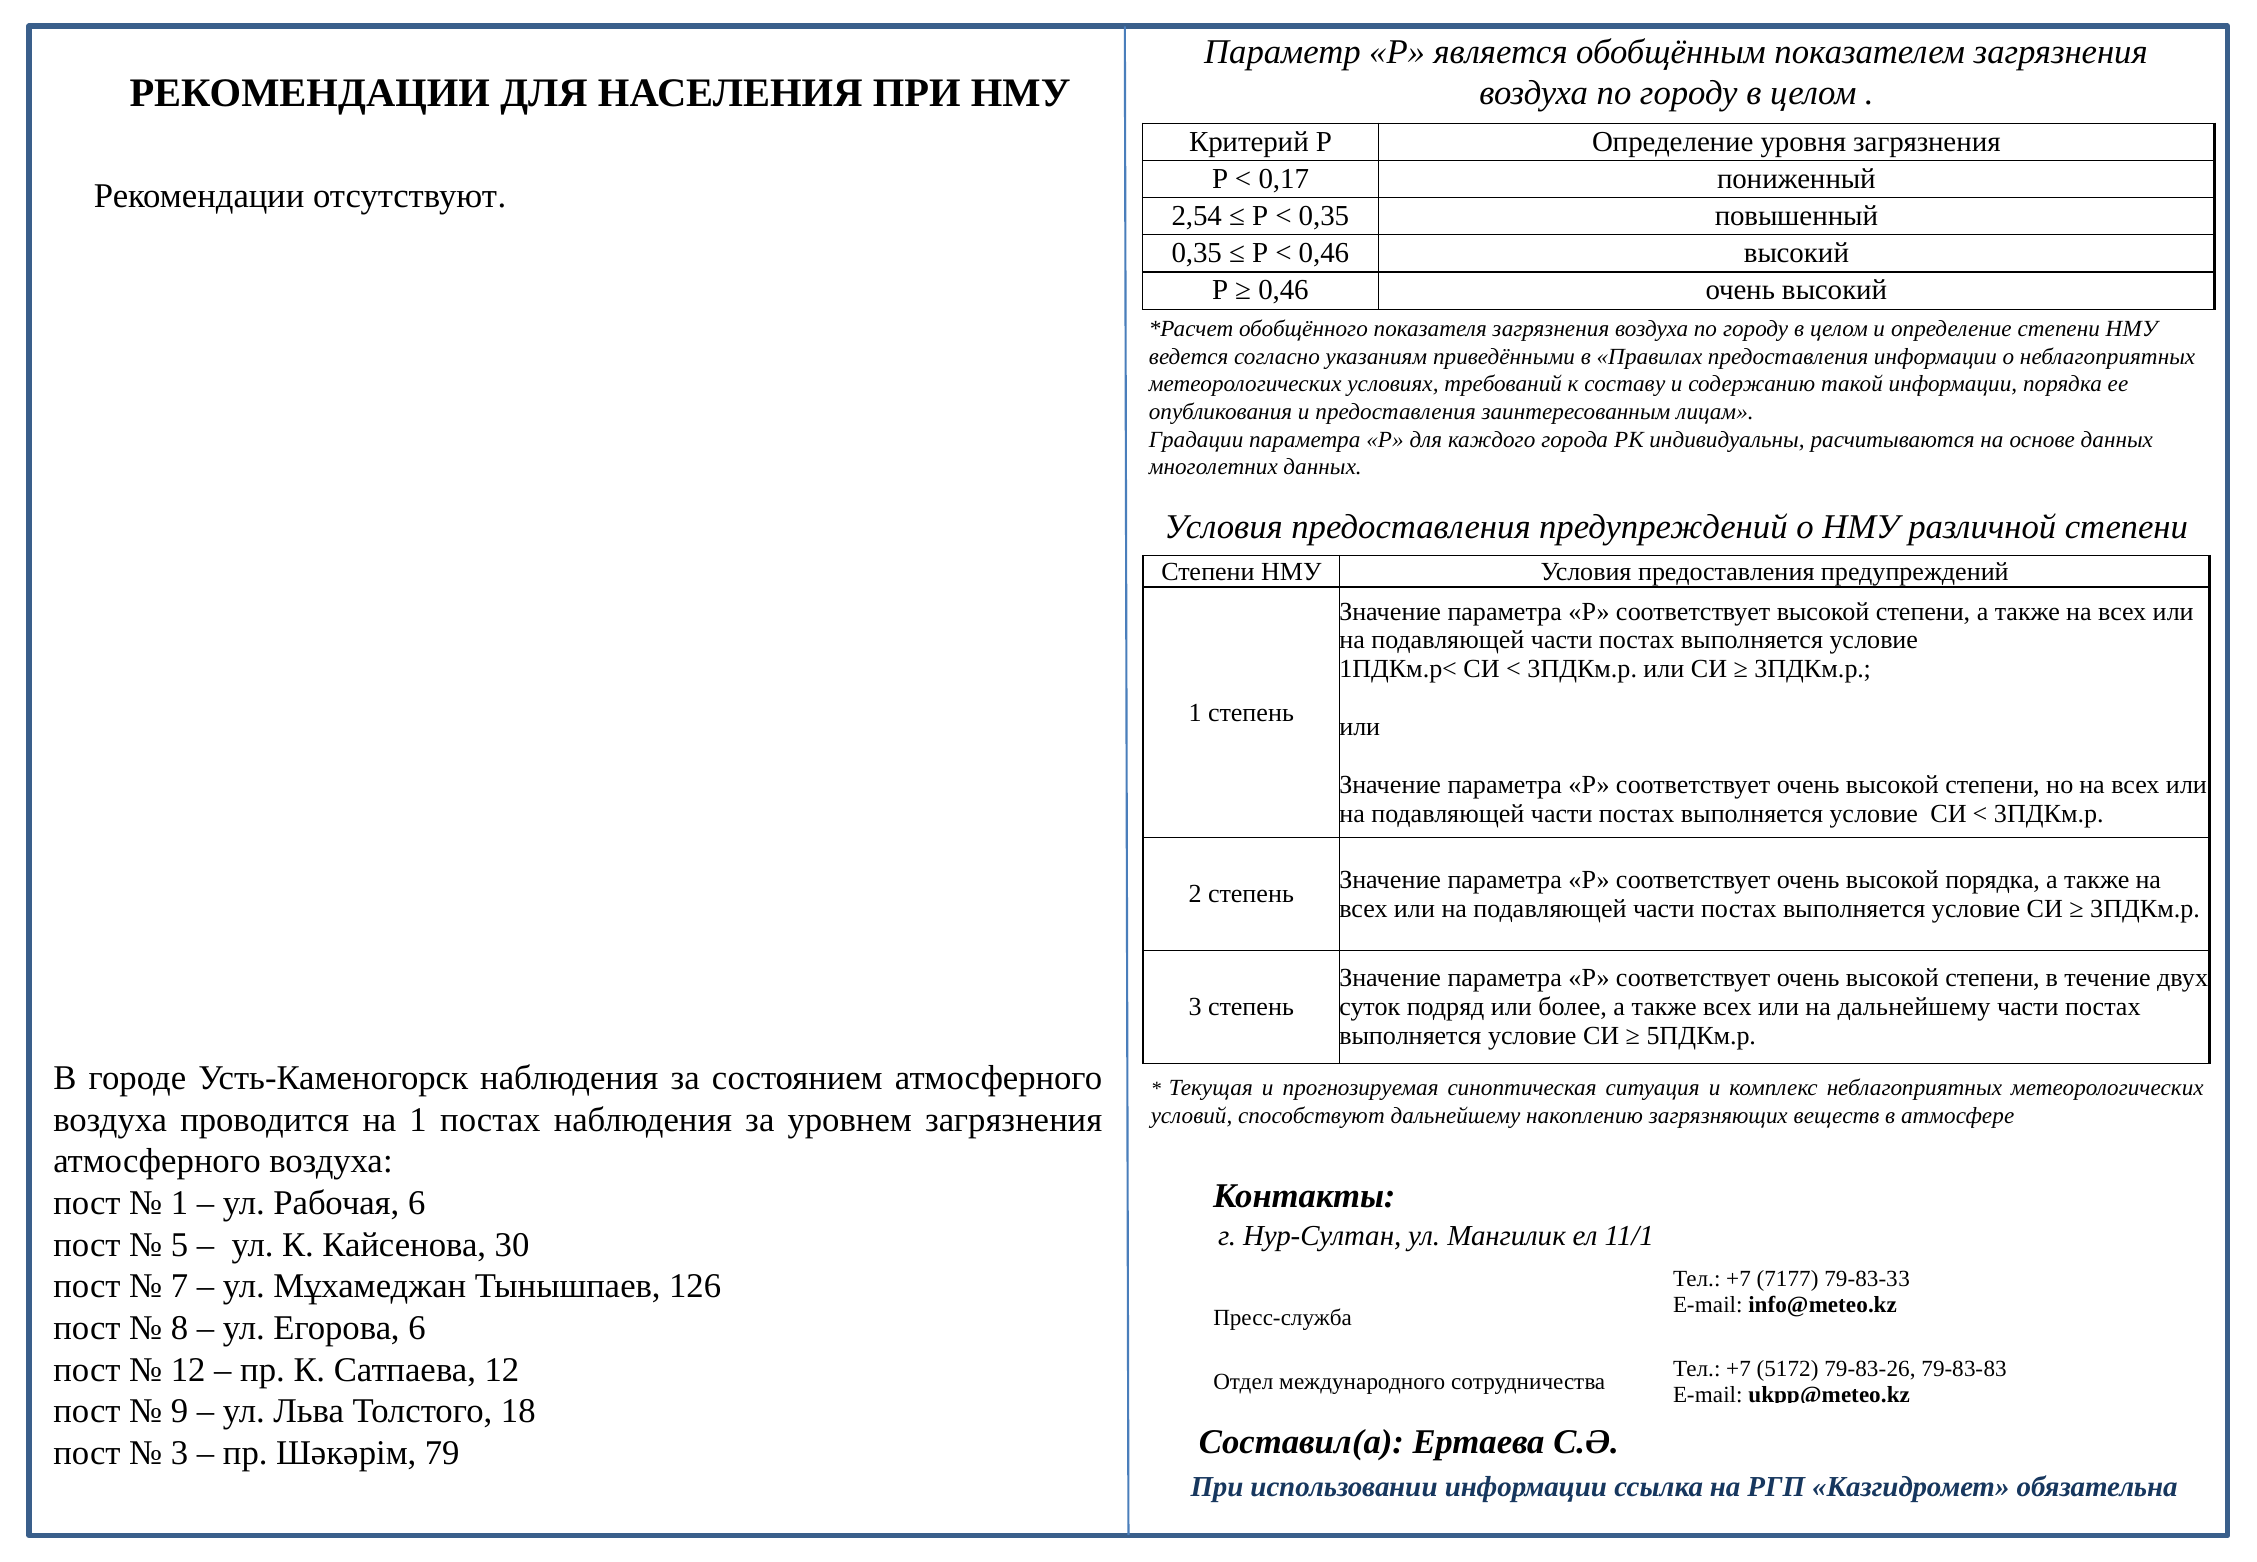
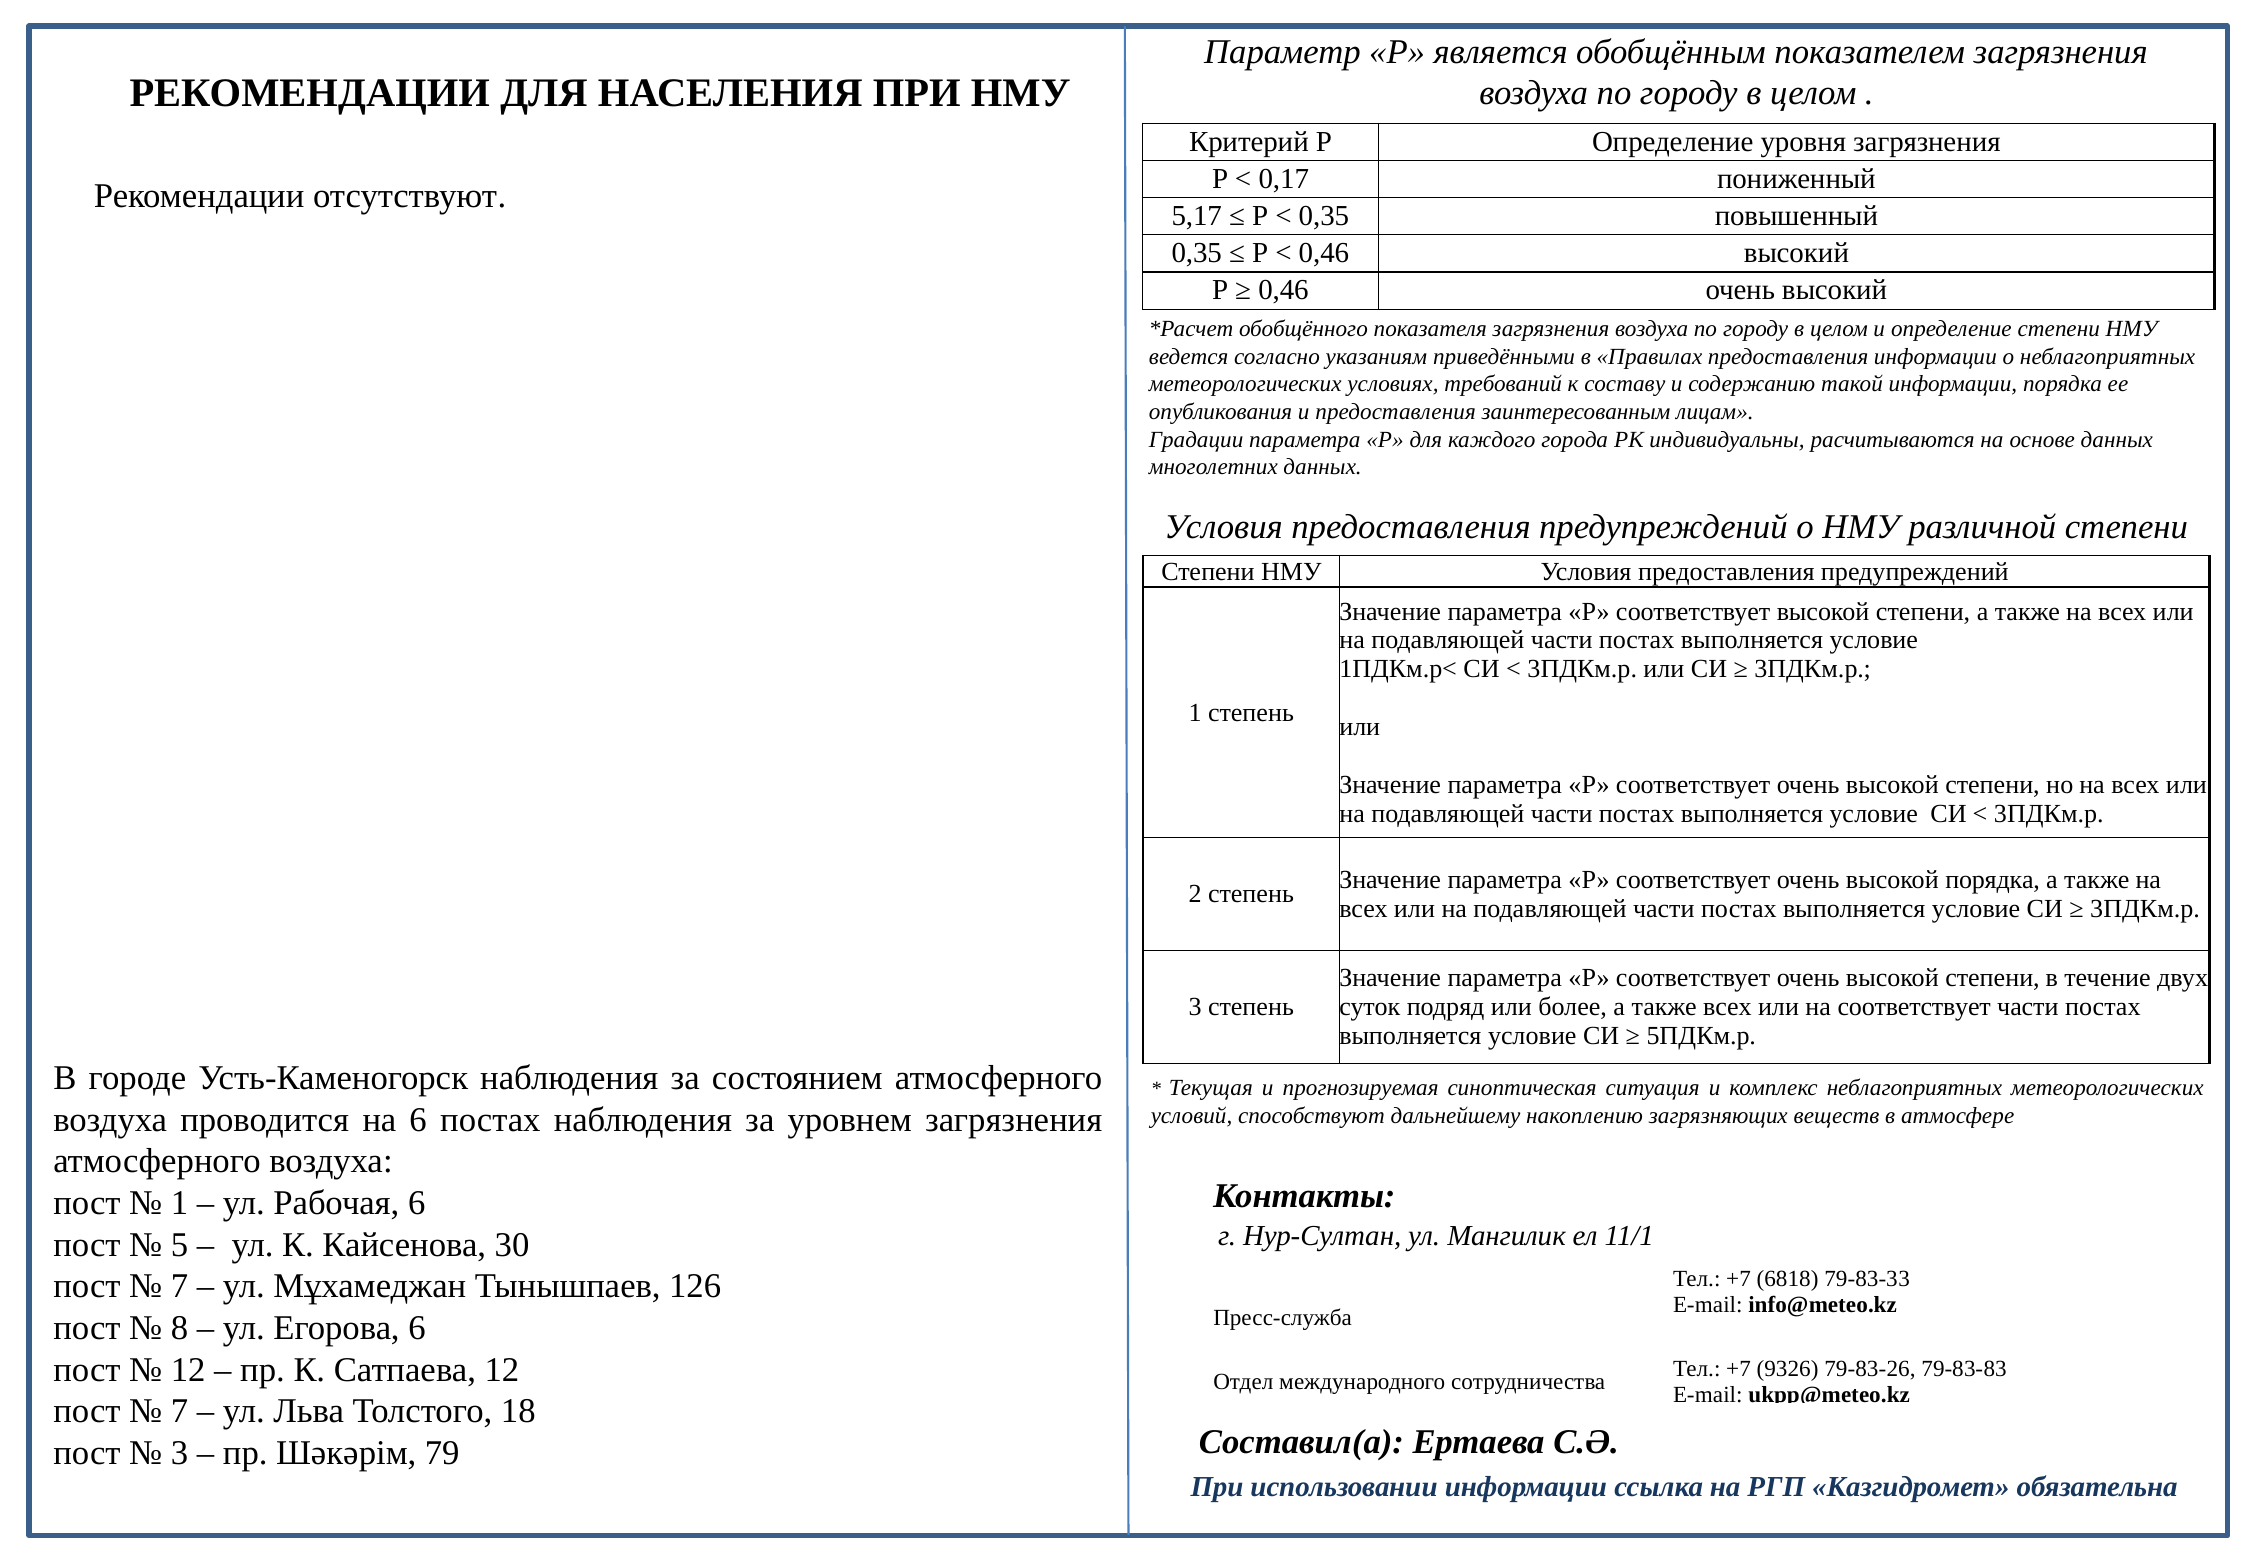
2,54: 2,54 -> 5,17
на дальнейшему: дальнейшему -> соответствует
на 1: 1 -> 6
7177: 7177 -> 6818
5172: 5172 -> 9326
9 at (180, 1412): 9 -> 7
